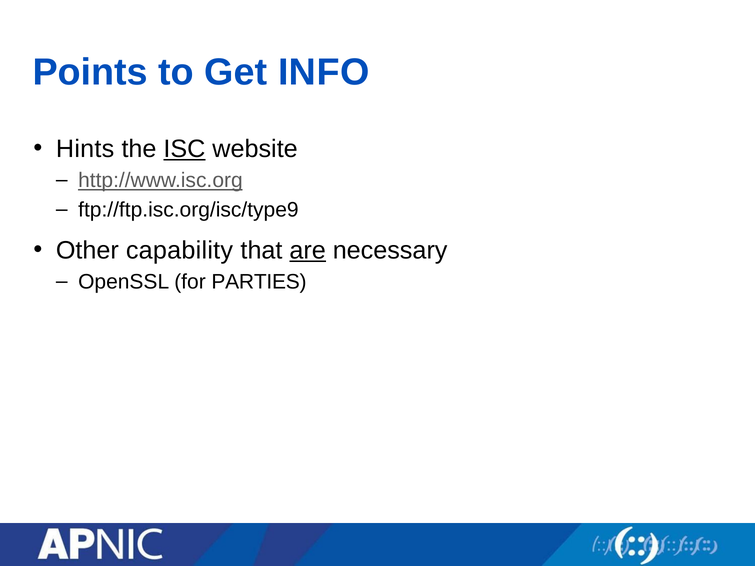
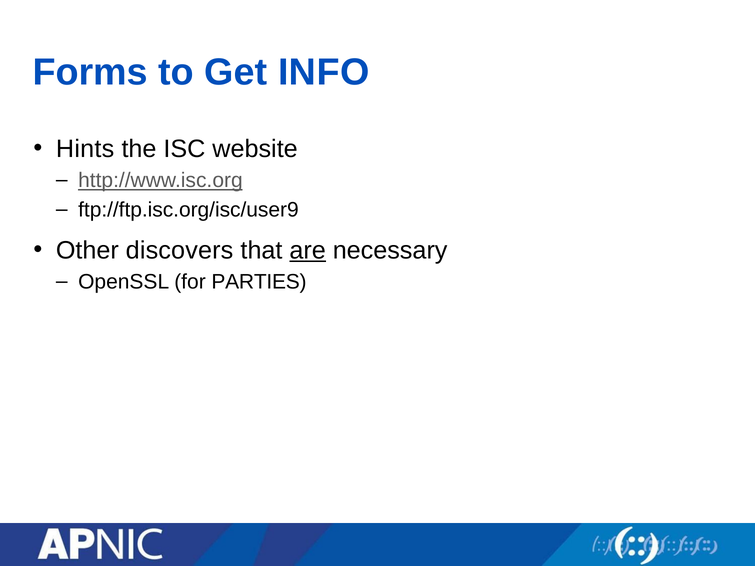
Points: Points -> Forms
ISC underline: present -> none
ftp://ftp.isc.org/isc/type9: ftp://ftp.isc.org/isc/type9 -> ftp://ftp.isc.org/isc/user9
capability: capability -> discovers
